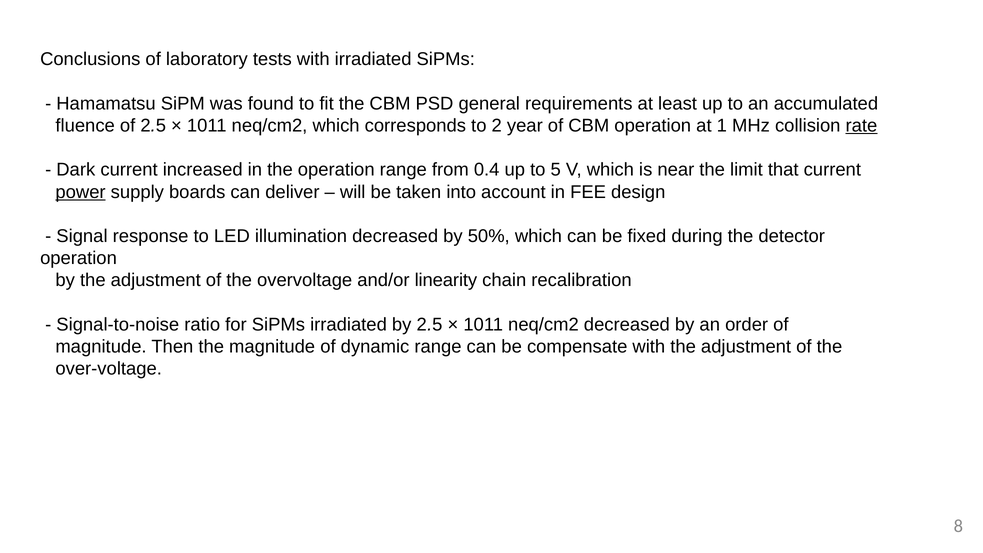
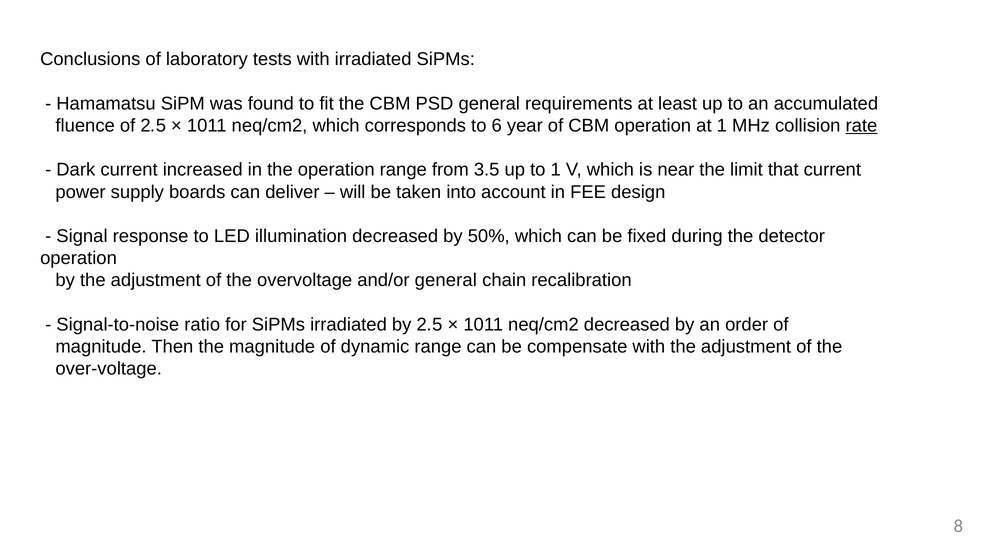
2: 2 -> 6
0.4: 0.4 -> 3.5
to 5: 5 -> 1
power underline: present -> none
and/or linearity: linearity -> general
